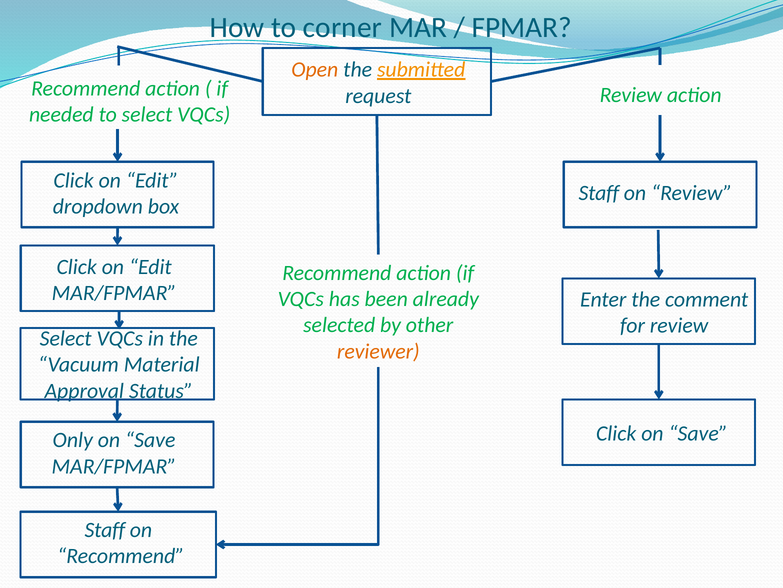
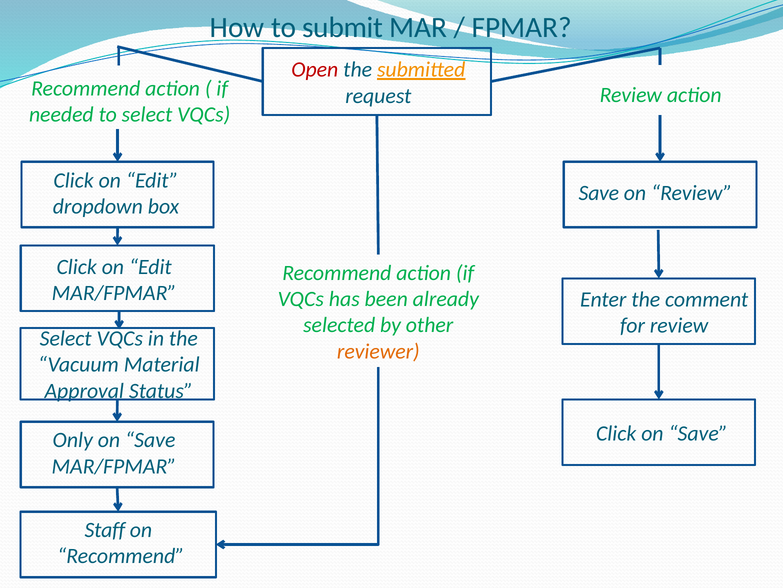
corner: corner -> submit
Open colour: orange -> red
Staff at (599, 193): Staff -> Save
